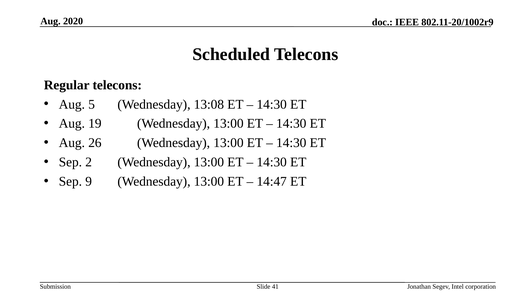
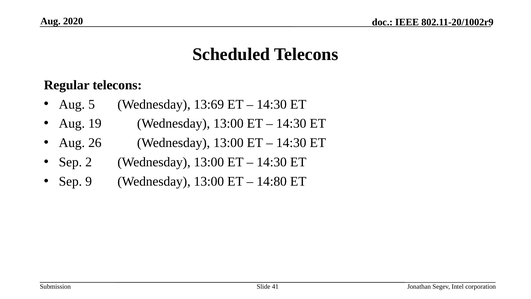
13:08: 13:08 -> 13:69
14:47: 14:47 -> 14:80
